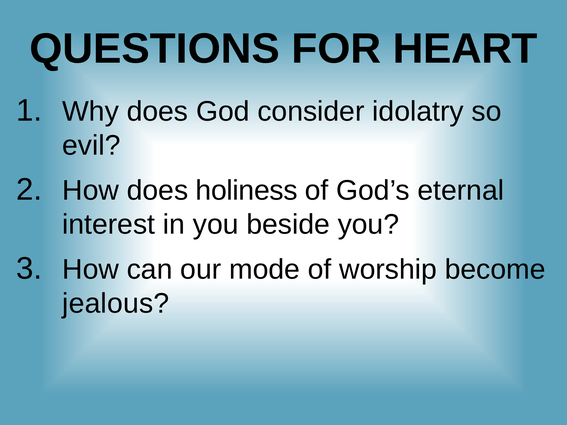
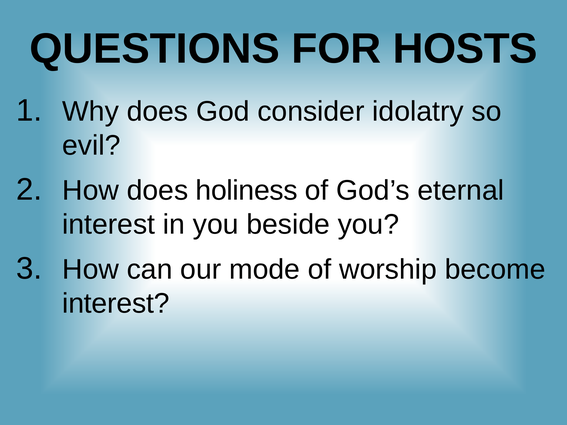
HEART: HEART -> HOSTS
jealous at (116, 304): jealous -> interest
